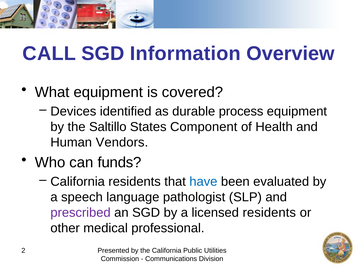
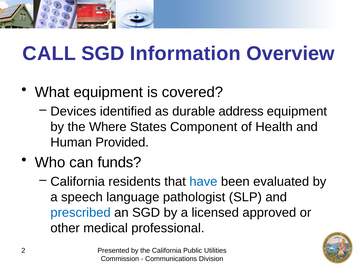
process: process -> address
Saltillo: Saltillo -> Where
Vendors: Vendors -> Provided
prescribed colour: purple -> blue
licensed residents: residents -> approved
